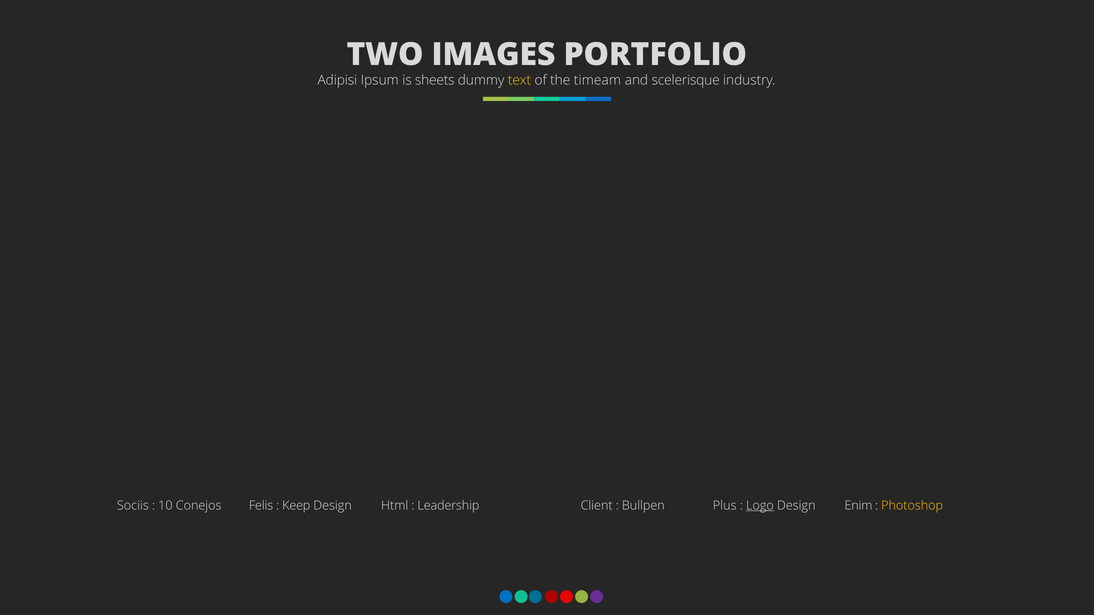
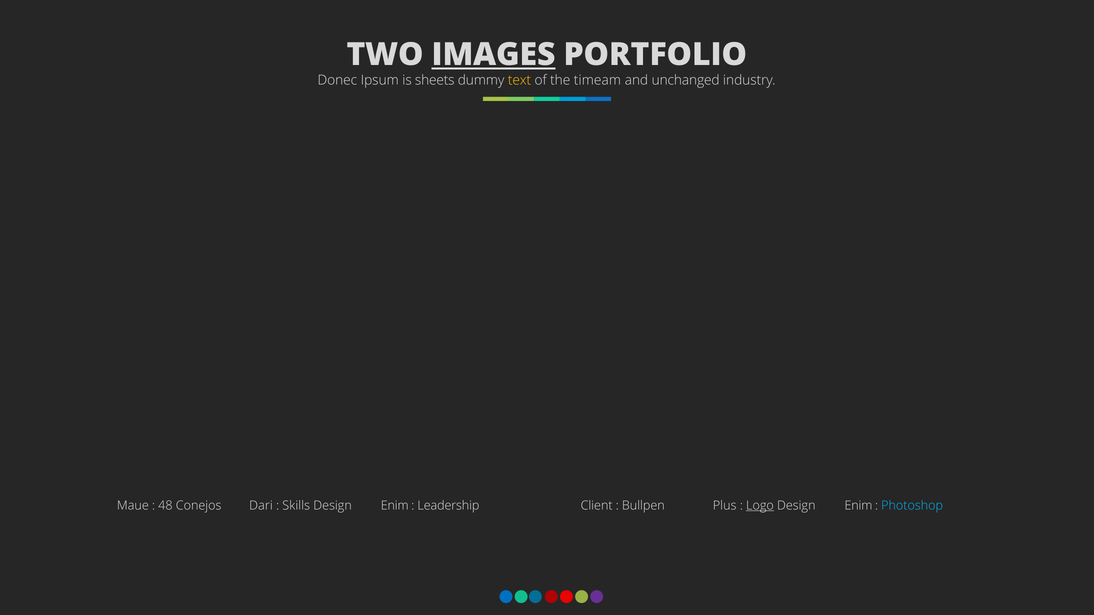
IMAGES underline: none -> present
Adipisi: Adipisi -> Donec
scelerisque: scelerisque -> unchanged
Sociis: Sociis -> Maue
10: 10 -> 48
Felis: Felis -> Dari
Keep: Keep -> Skills
Html at (395, 506): Html -> Enim
Photoshop colour: yellow -> light blue
